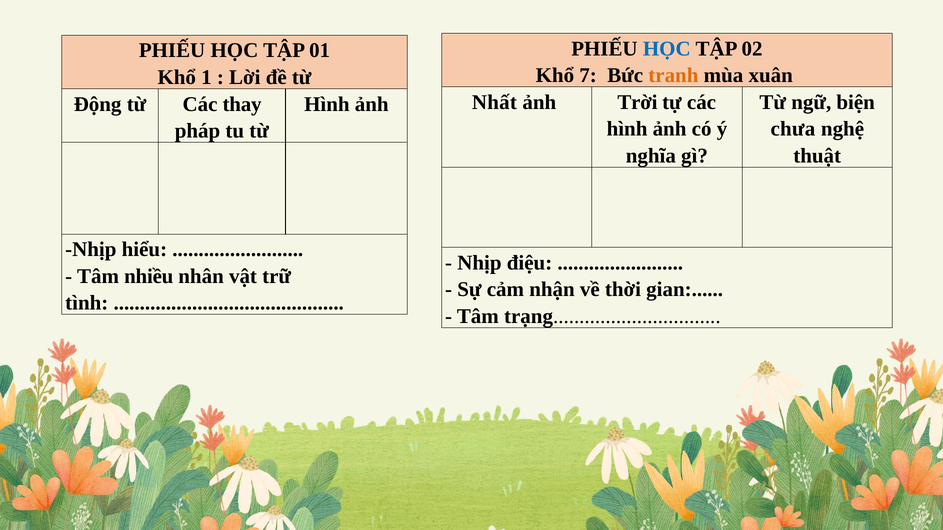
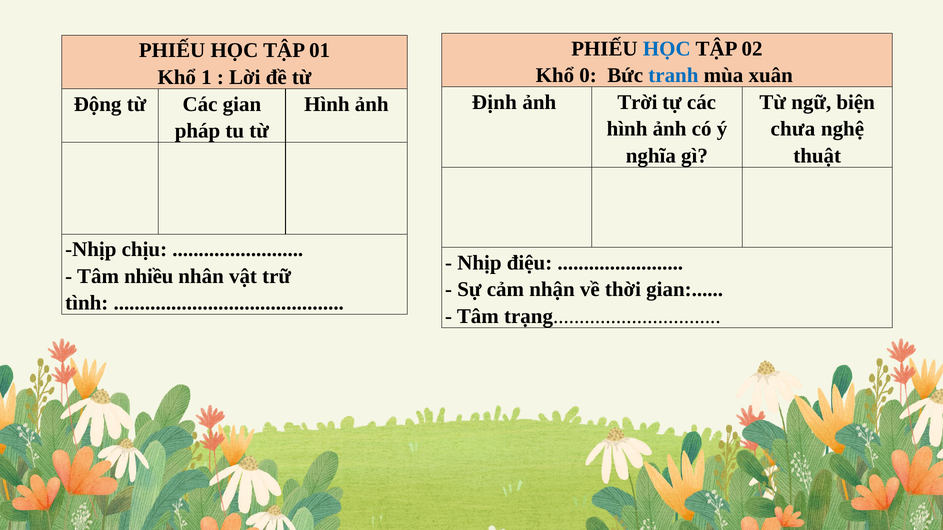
7: 7 -> 0
tranh colour: orange -> blue
Nhất: Nhất -> Định
Các thay: thay -> gian
hiểu: hiểu -> chịu
